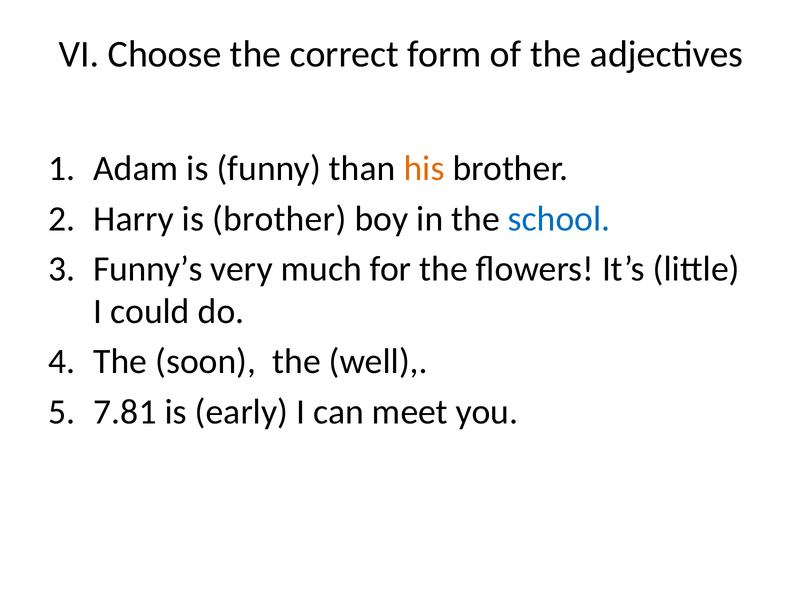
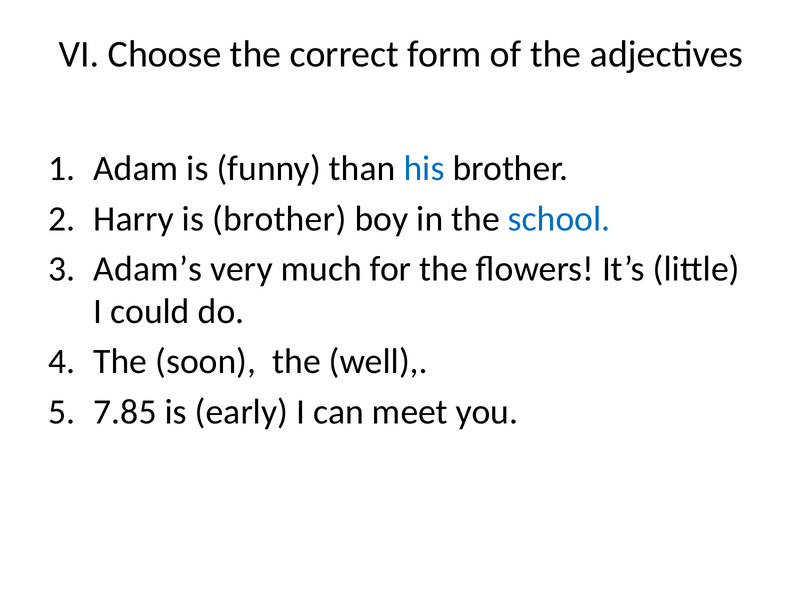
his colour: orange -> blue
Funny’s: Funny’s -> Adam’s
7.81: 7.81 -> 7.85
